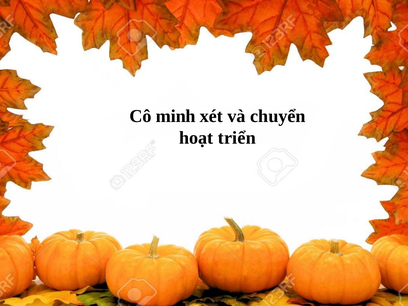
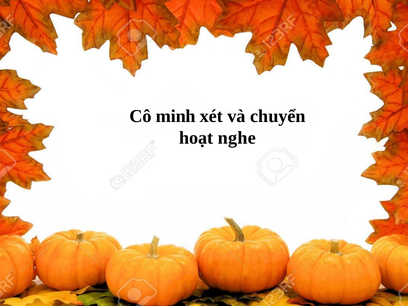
triển: triển -> nghe
